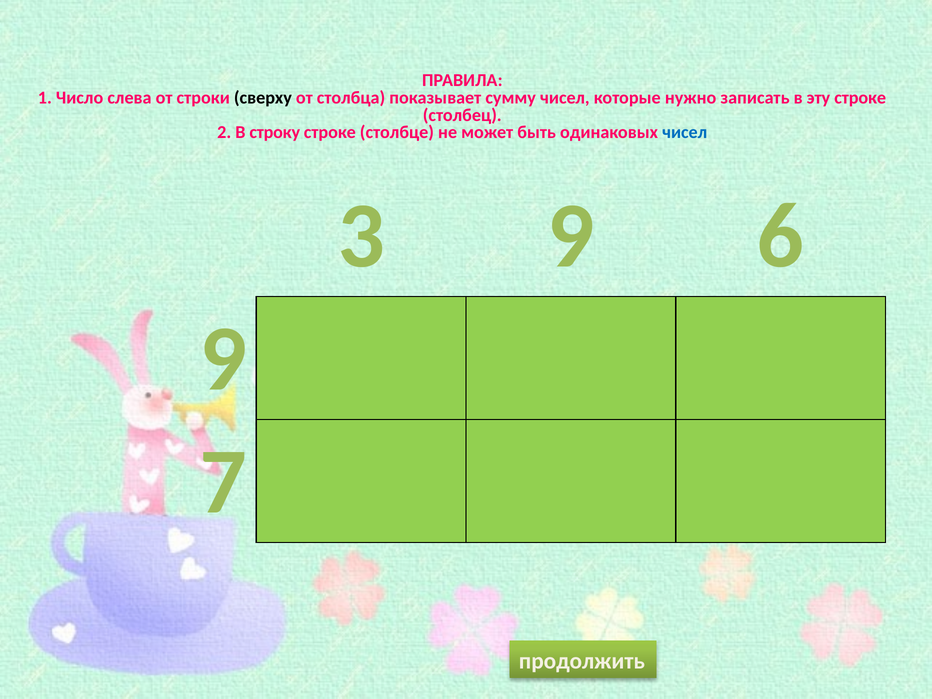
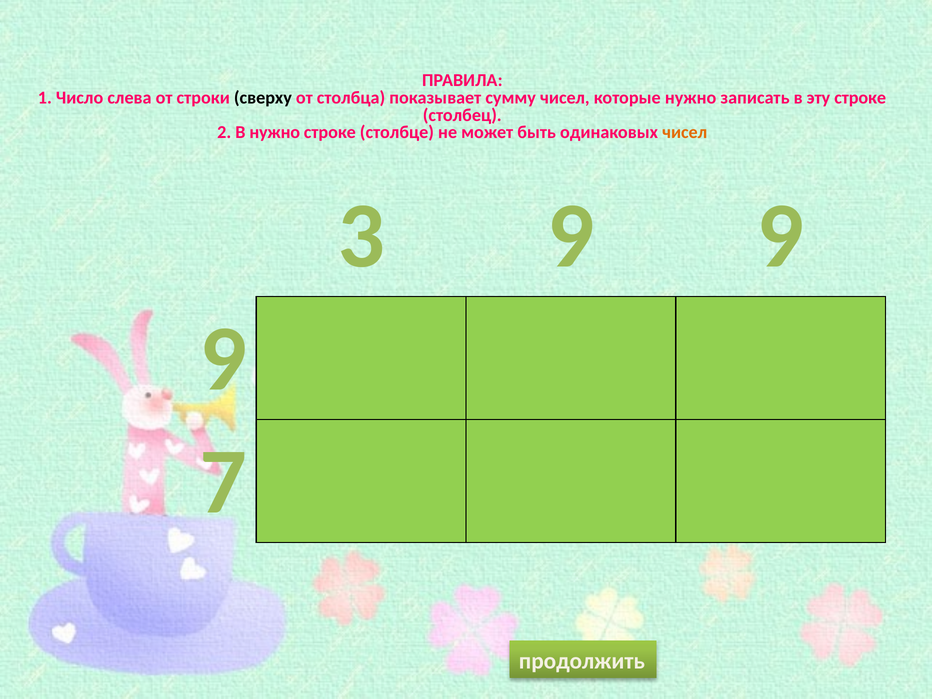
В строку: строку -> нужно
чисел at (685, 132) colour: blue -> orange
3 9 6: 6 -> 9
